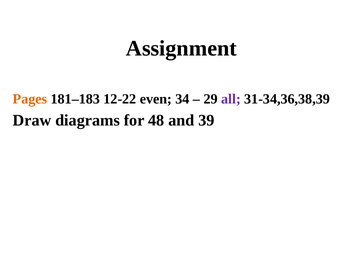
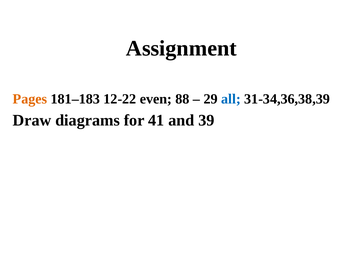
34: 34 -> 88
all colour: purple -> blue
48: 48 -> 41
